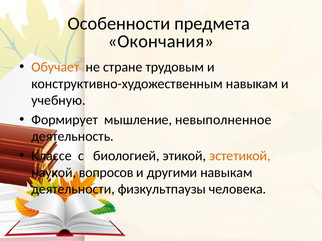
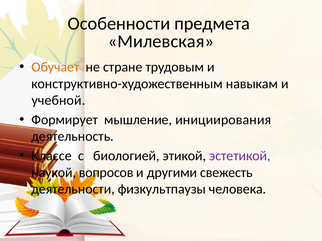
Окончания: Окончания -> Милевская
учебную: учебную -> учебной
невыполненное: невыполненное -> инициирования
эстетикой colour: orange -> purple
другими навыкам: навыкам -> свежесть
